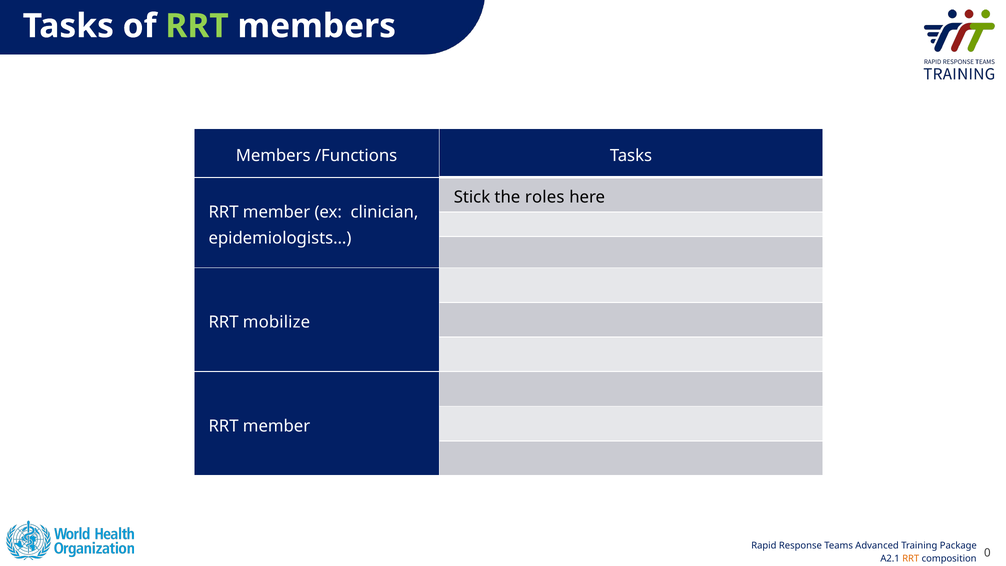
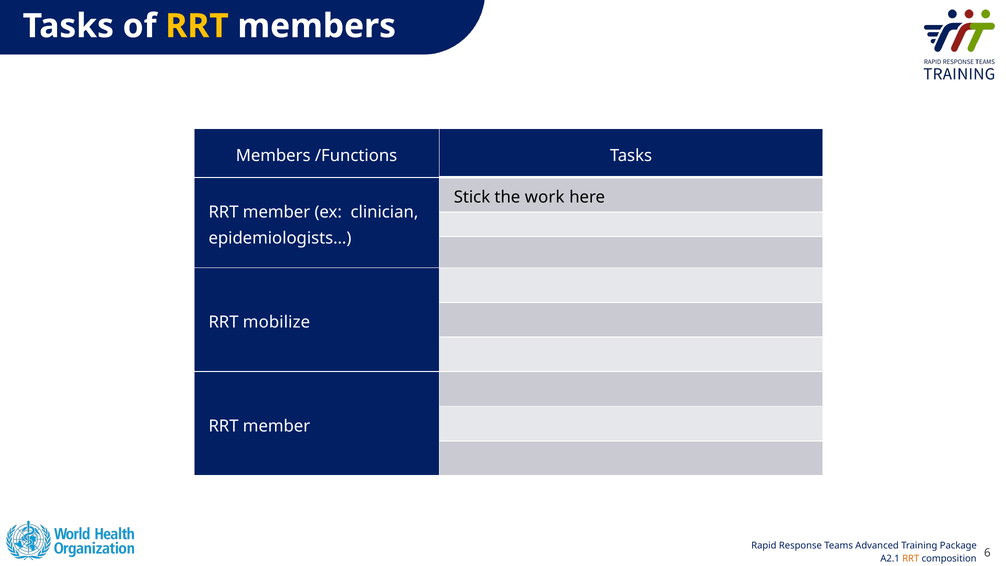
RRT at (197, 26) colour: light green -> yellow
roles: roles -> work
0: 0 -> 6
